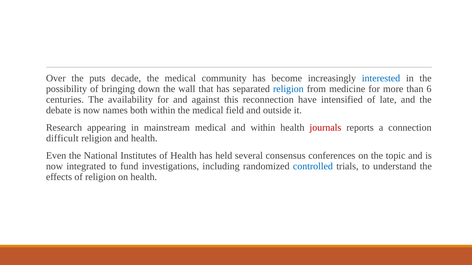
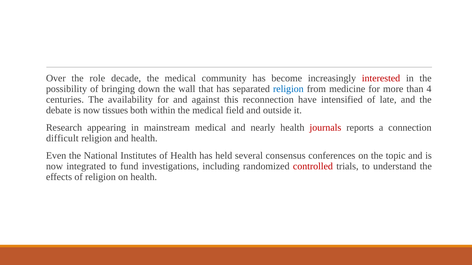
puts: puts -> role
interested colour: blue -> red
6: 6 -> 4
names: names -> tissues
and within: within -> nearly
controlled colour: blue -> red
